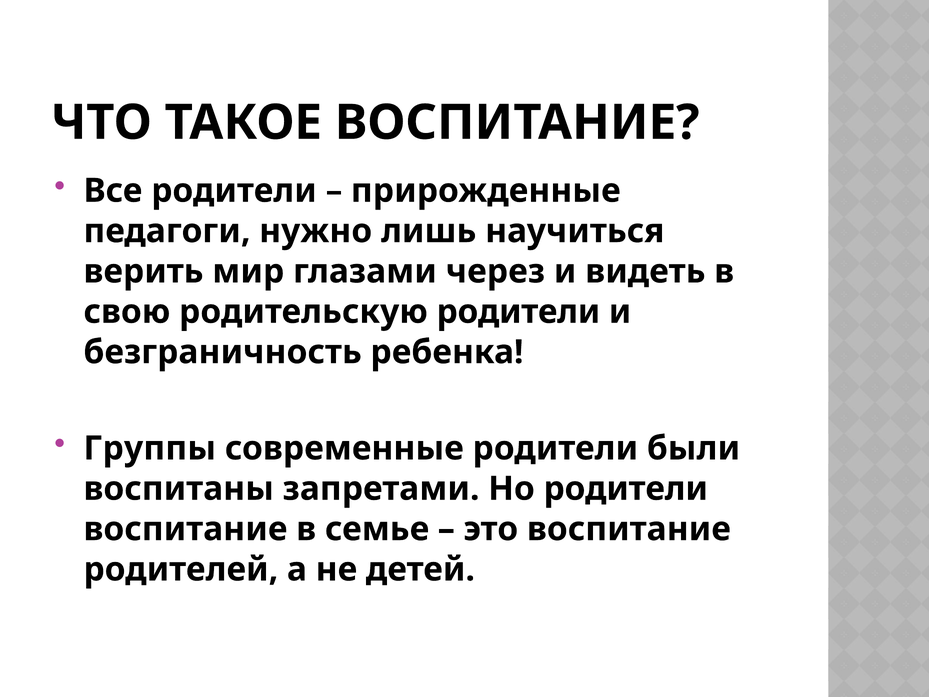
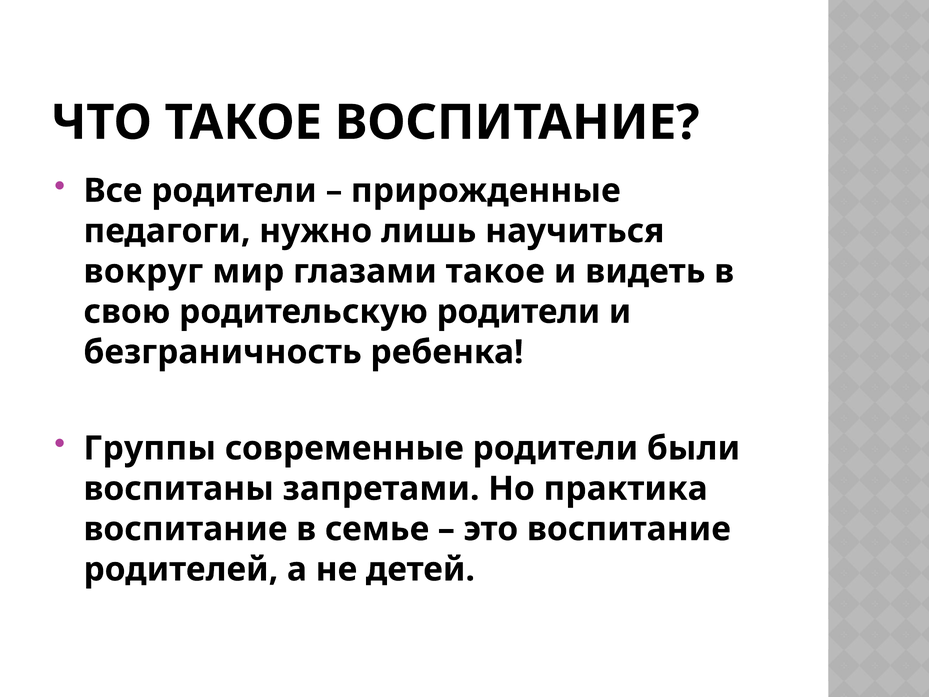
верить: верить -> вокруг
глазами через: через -> такое
Но родители: родители -> практика
